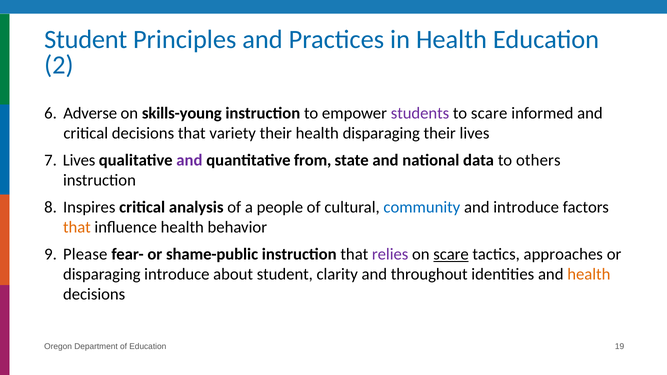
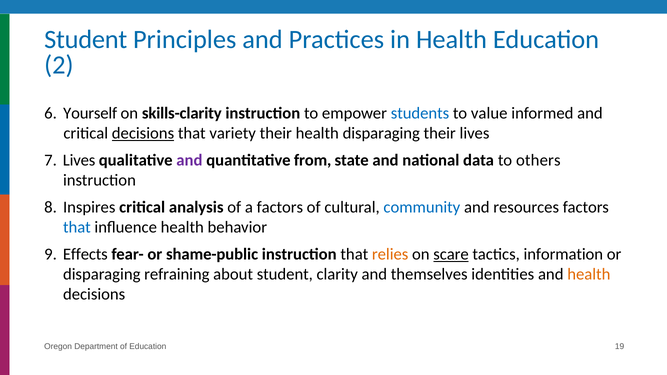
Adverse: Adverse -> Yourself
skills-young: skills-young -> skills-clarity
students colour: purple -> blue
to scare: scare -> value
decisions at (143, 134) underline: none -> present
a people: people -> factors
and introduce: introduce -> resources
that at (77, 228) colour: orange -> blue
Please: Please -> Effects
relies colour: purple -> orange
approaches: approaches -> information
disparaging introduce: introduce -> refraining
throughout: throughout -> themselves
